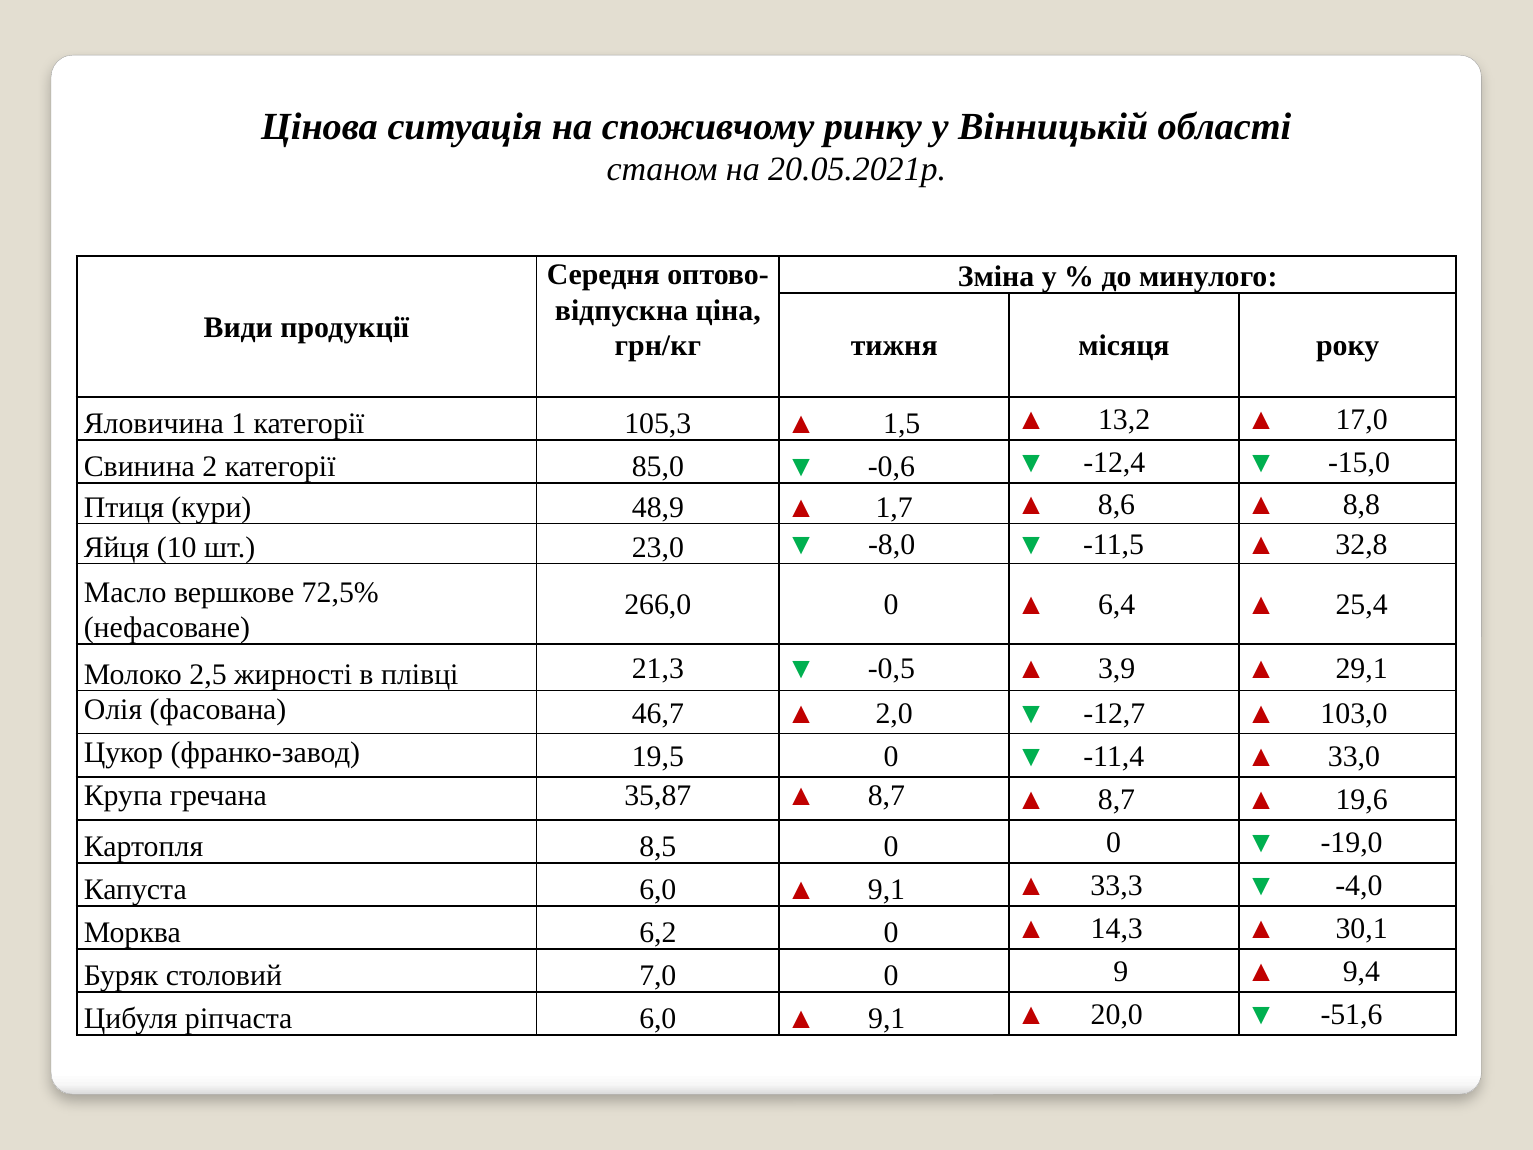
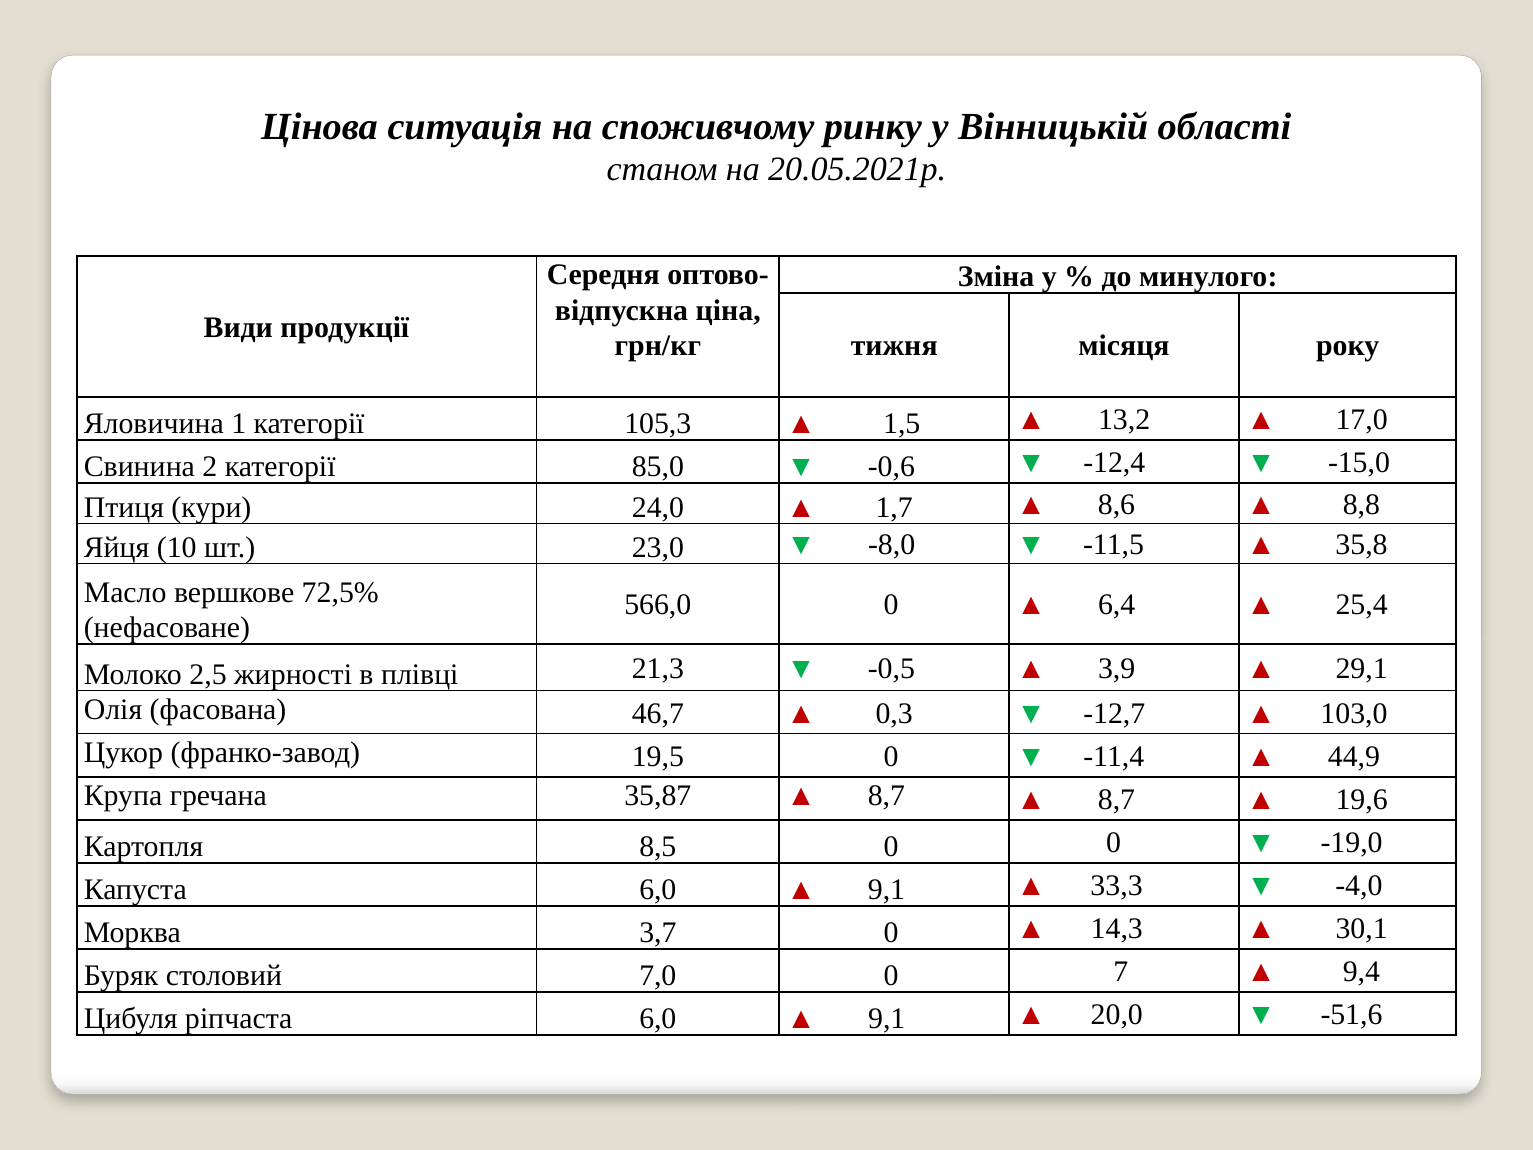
48,9: 48,9 -> 24,0
32,8: 32,8 -> 35,8
266,0: 266,0 -> 566,0
2,0: 2,0 -> 0,3
33,0: 33,0 -> 44,9
6,2: 6,2 -> 3,7
9: 9 -> 7
